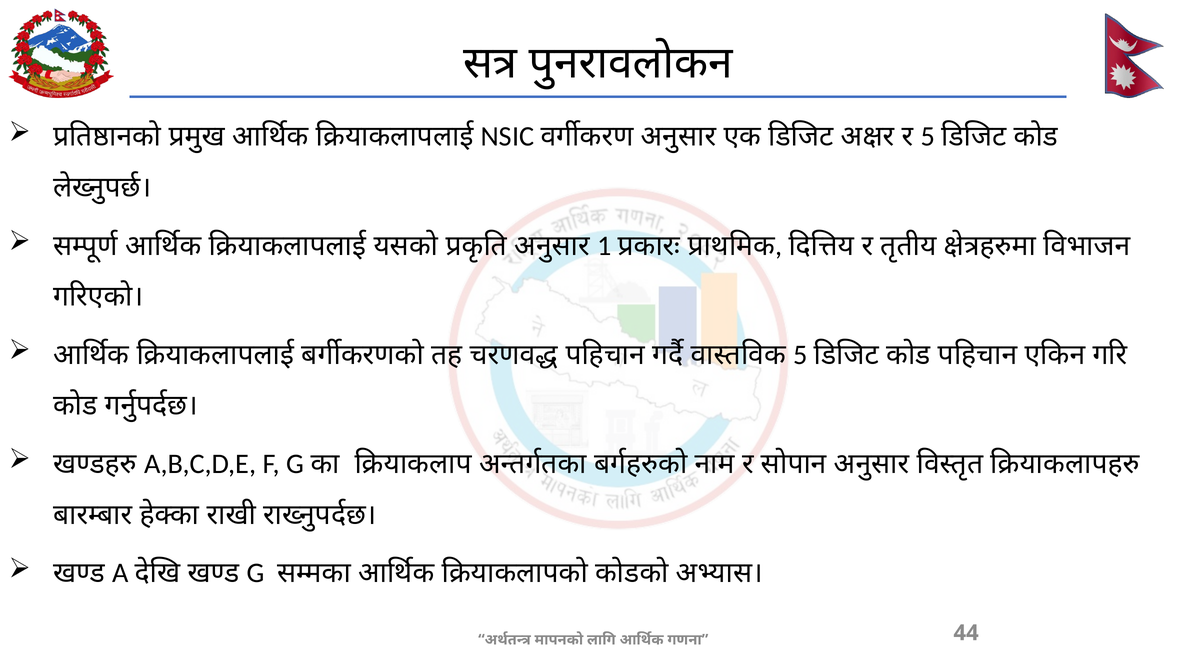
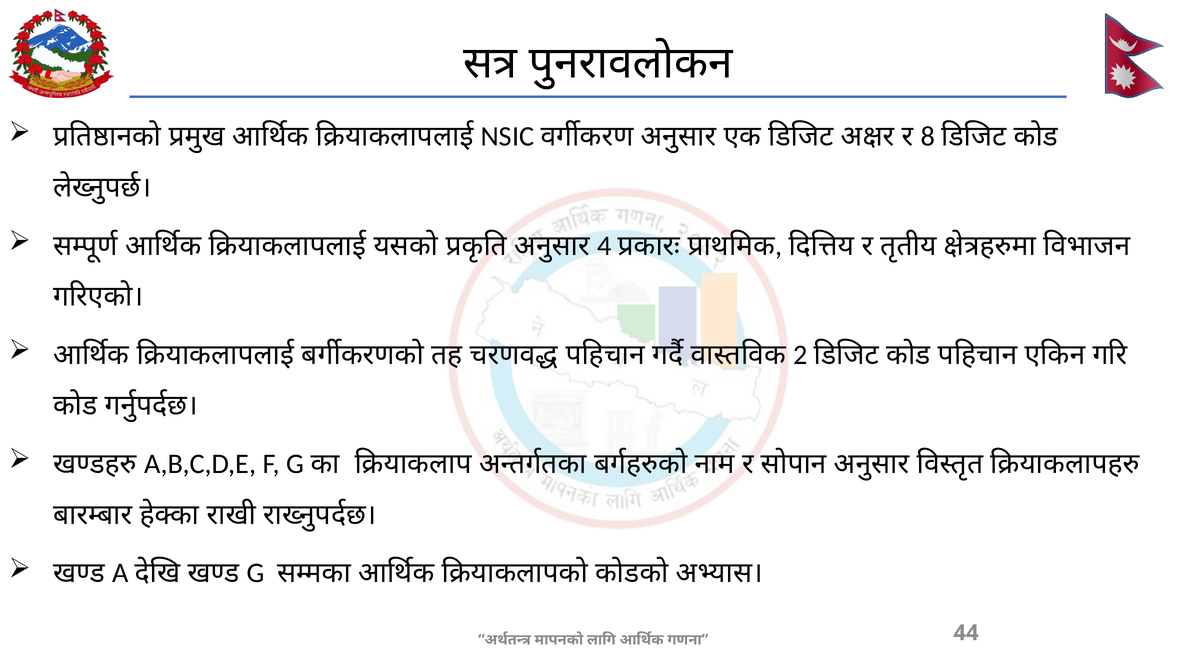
5 at (928, 137): 5 -> 8
1: 1 -> 4
5 at (800, 355): 5 -> 2
